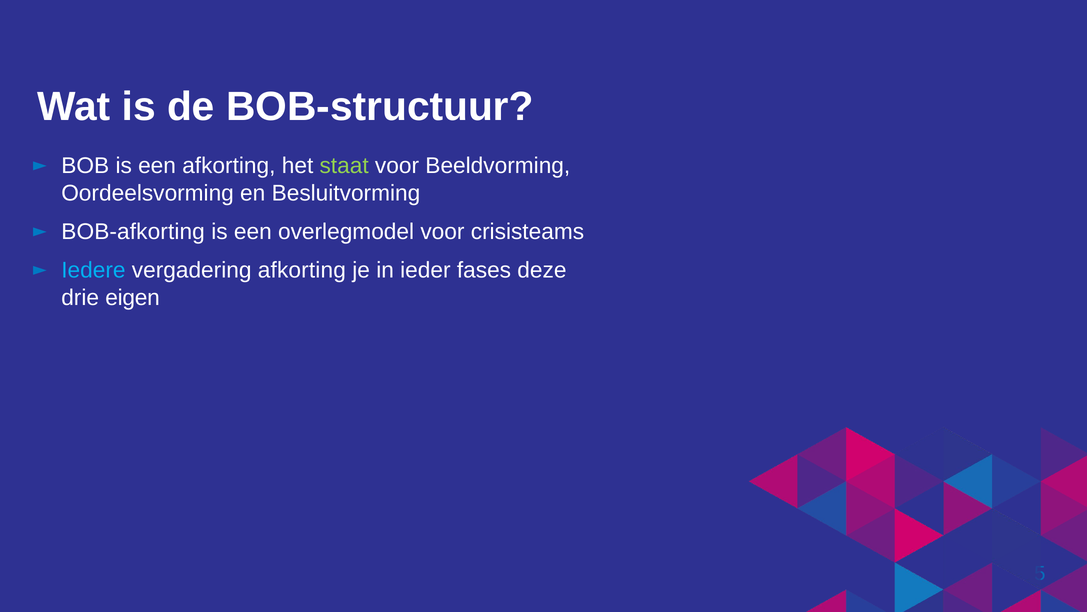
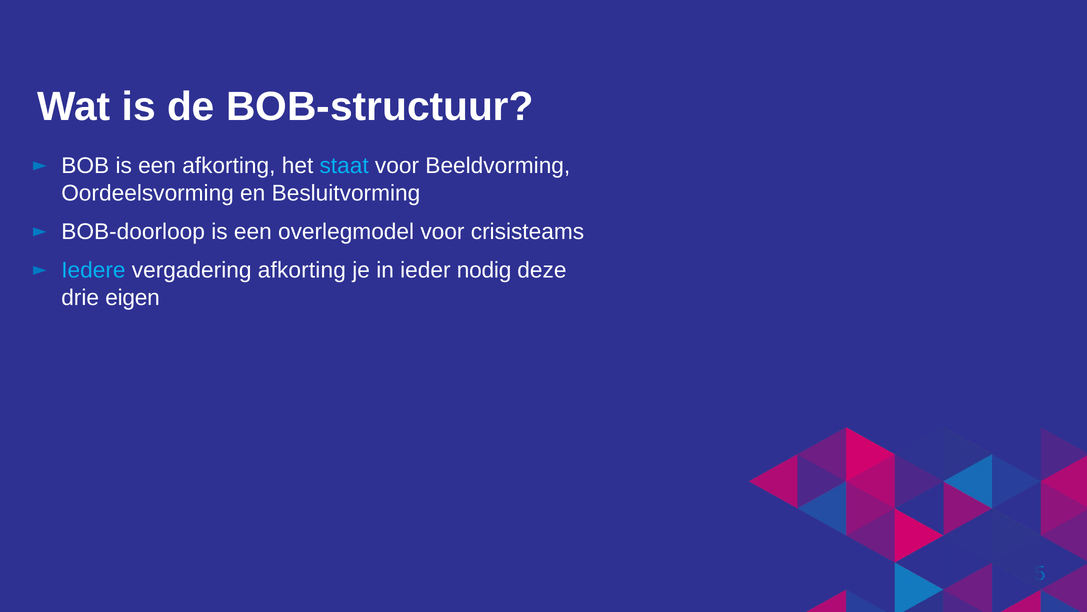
staat colour: light green -> light blue
BOB-afkorting: BOB-afkorting -> BOB-doorloop
fases: fases -> nodig
